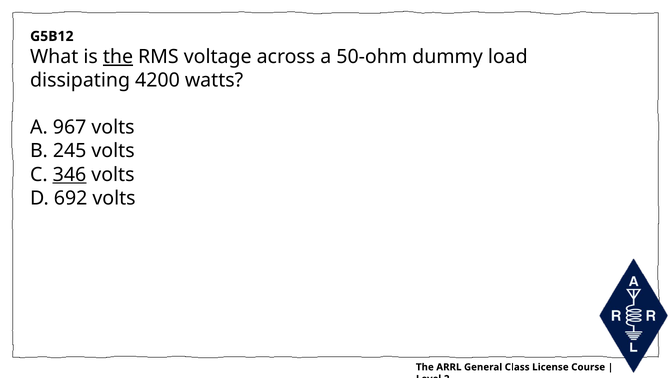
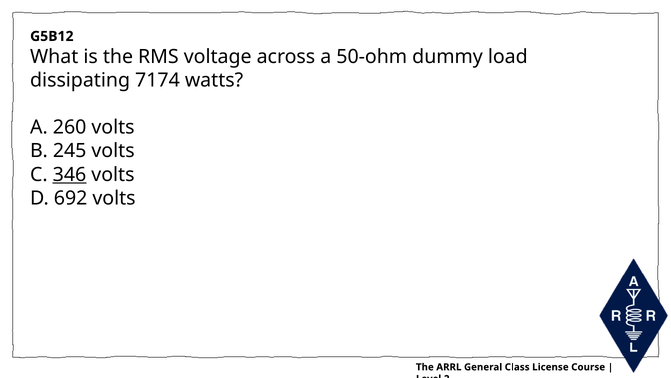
the at (118, 57) underline: present -> none
4200: 4200 -> 7174
967: 967 -> 260
